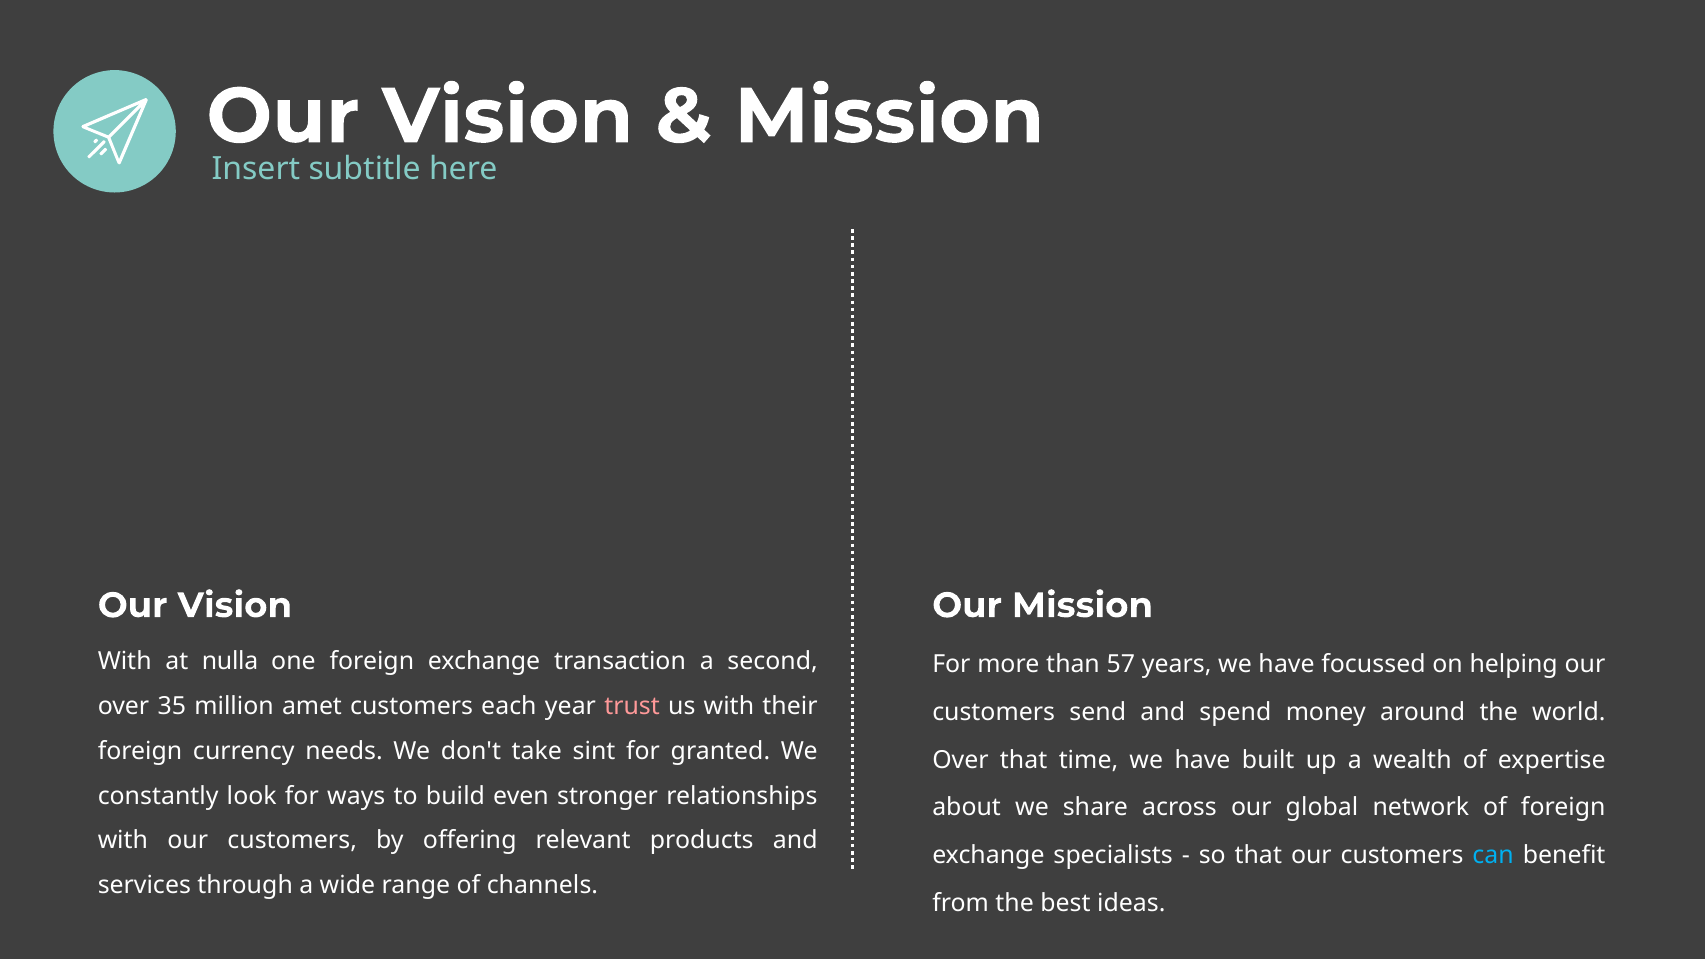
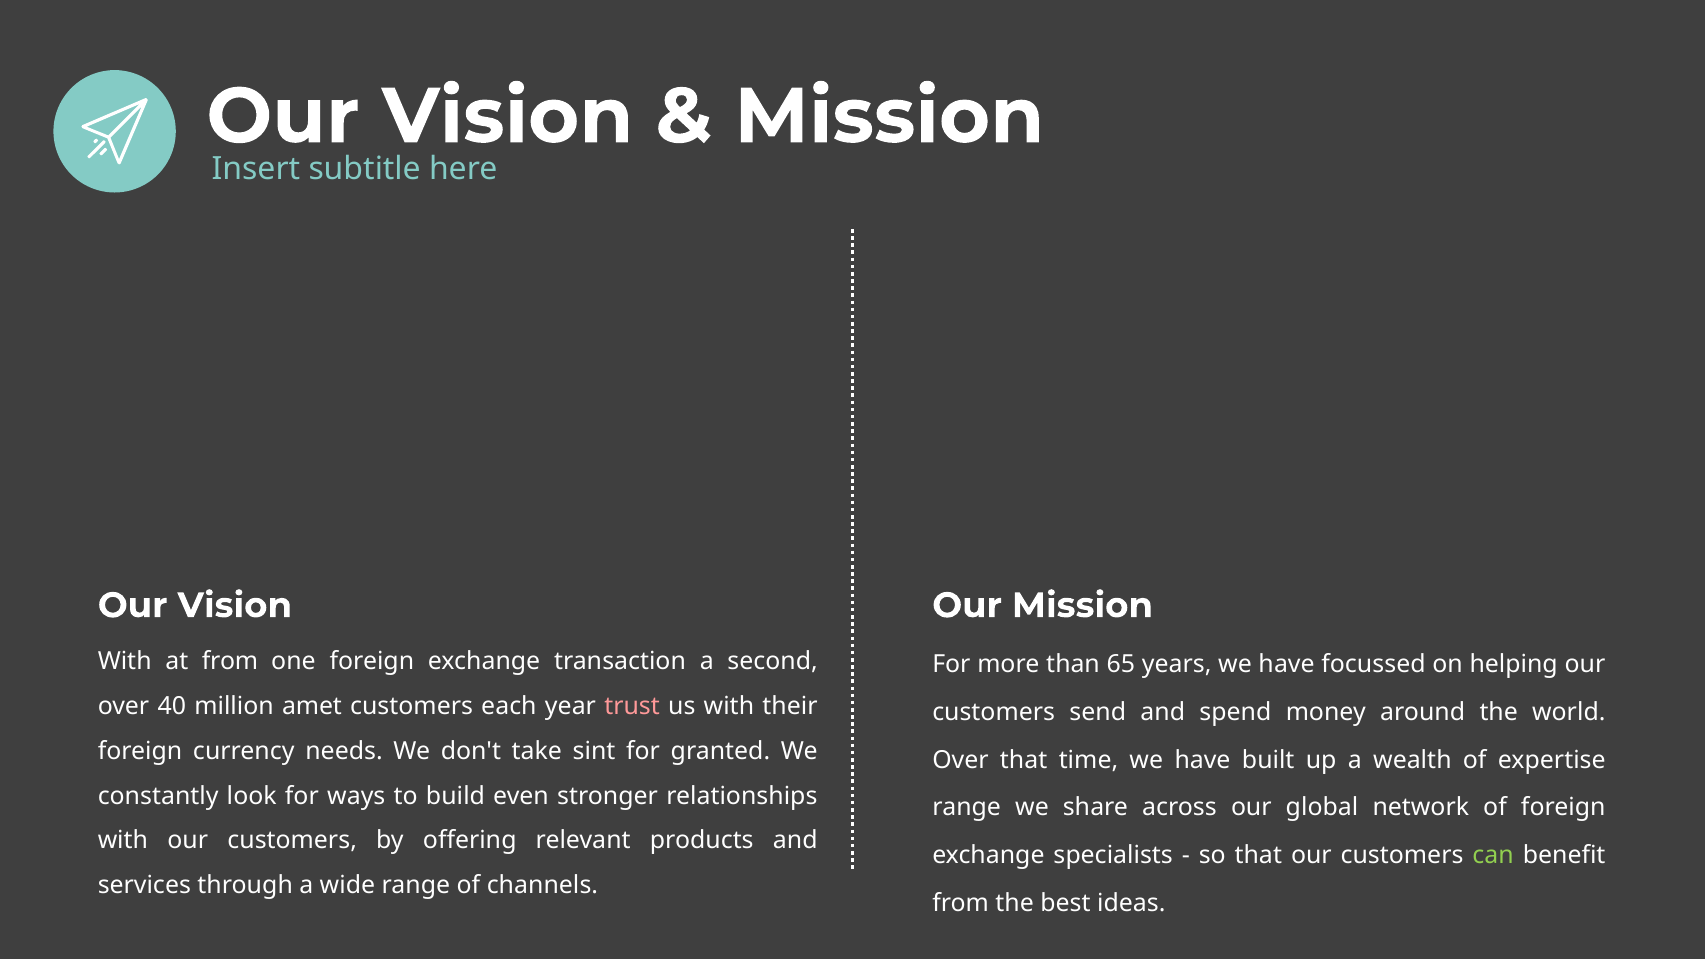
at nulla: nulla -> from
57: 57 -> 65
35: 35 -> 40
about at (967, 808): about -> range
can colour: light blue -> light green
